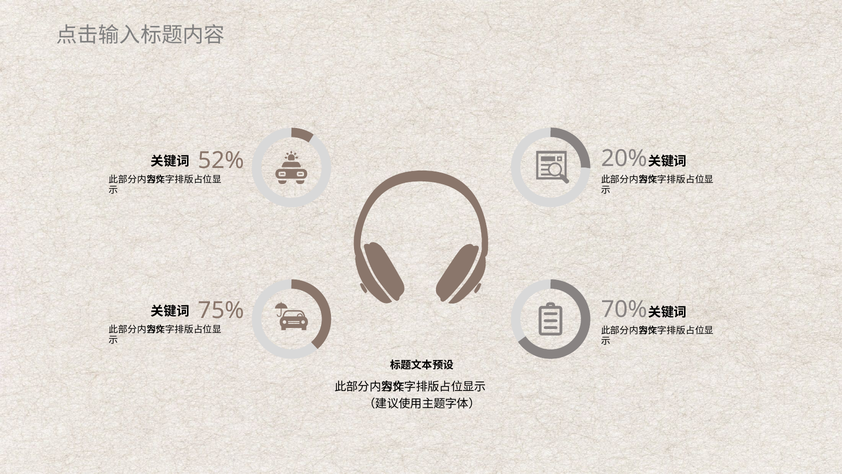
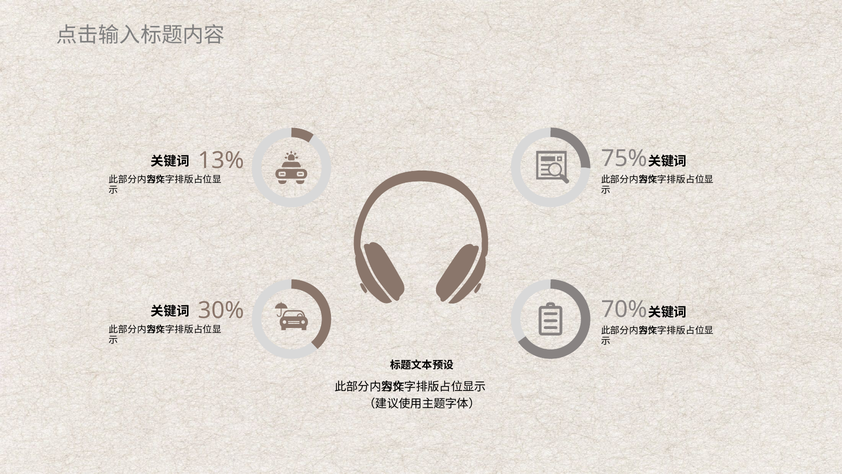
20%: 20% -> 75%
52%: 52% -> 13%
75%: 75% -> 30%
